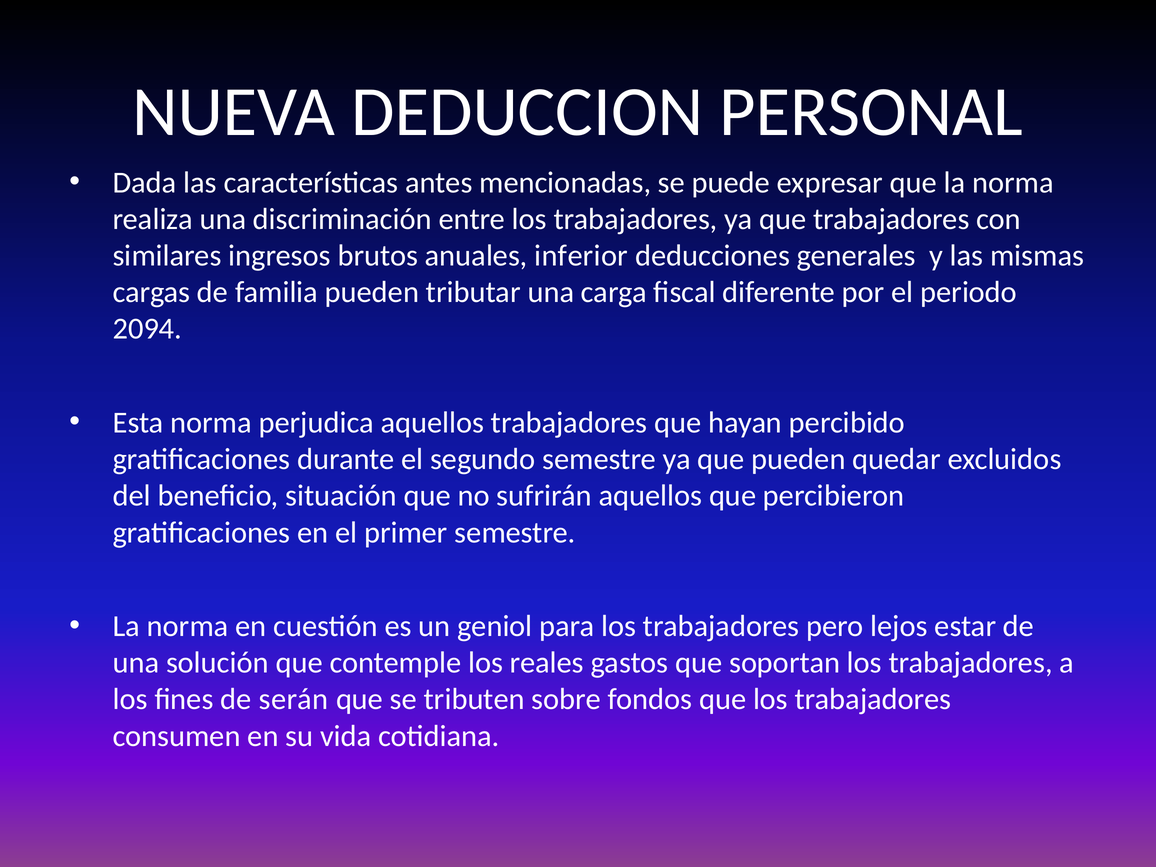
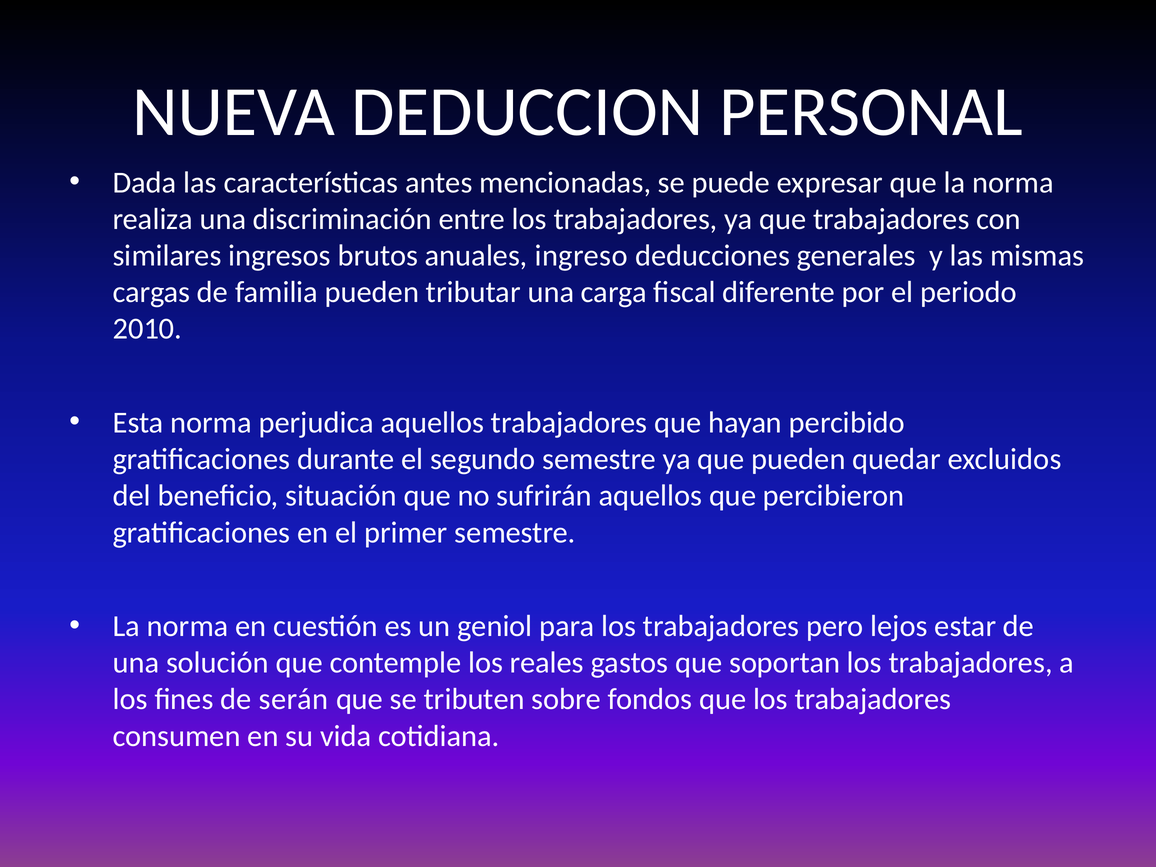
inferior: inferior -> ingreso
2094: 2094 -> 2010
